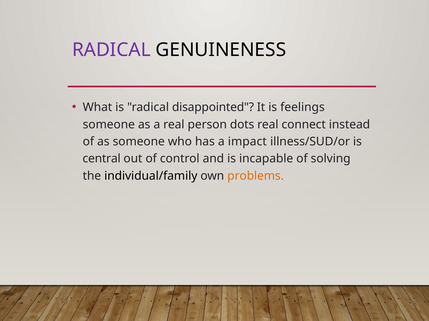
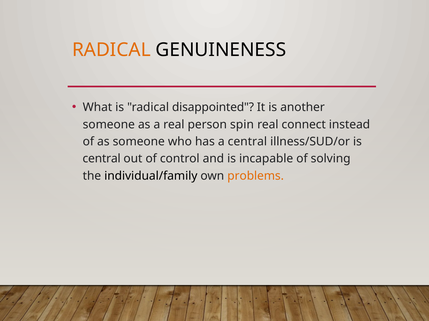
RADICAL at (111, 50) colour: purple -> orange
feelings: feelings -> another
dots: dots -> spin
a impact: impact -> central
